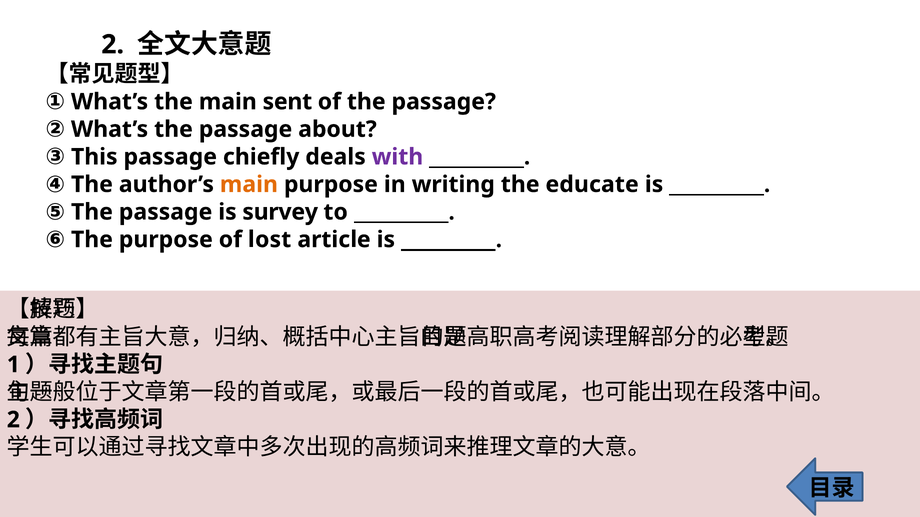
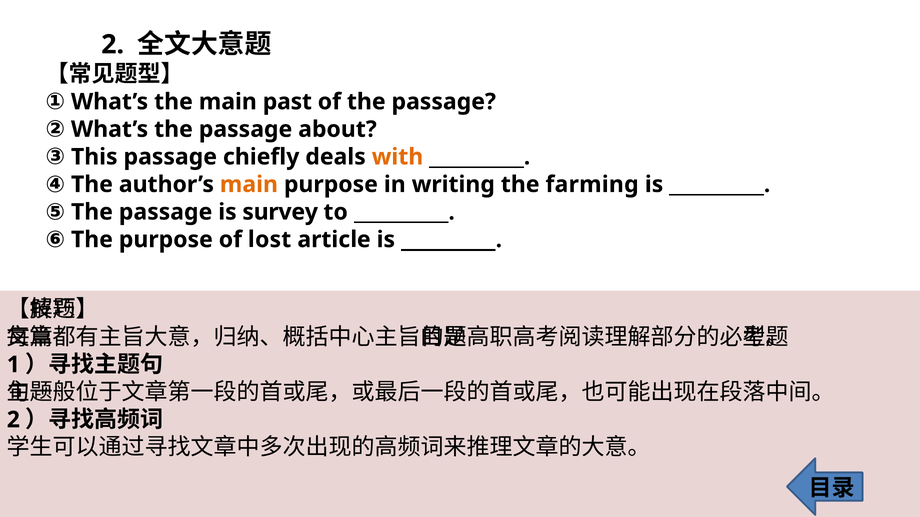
sent: sent -> past
with colour: purple -> orange
educate: educate -> farming
